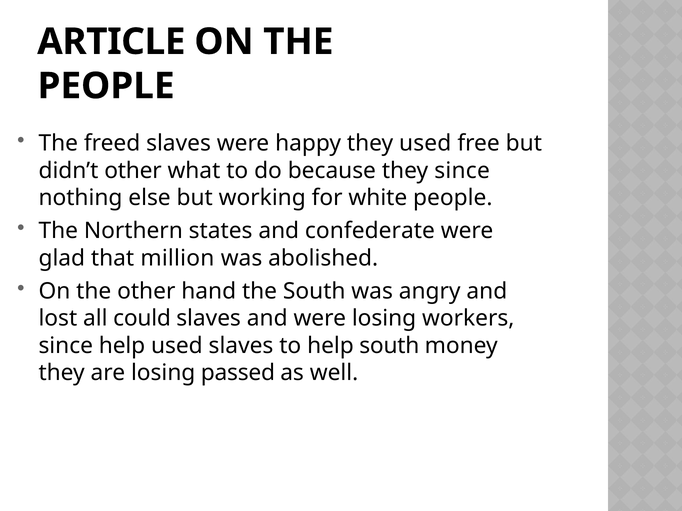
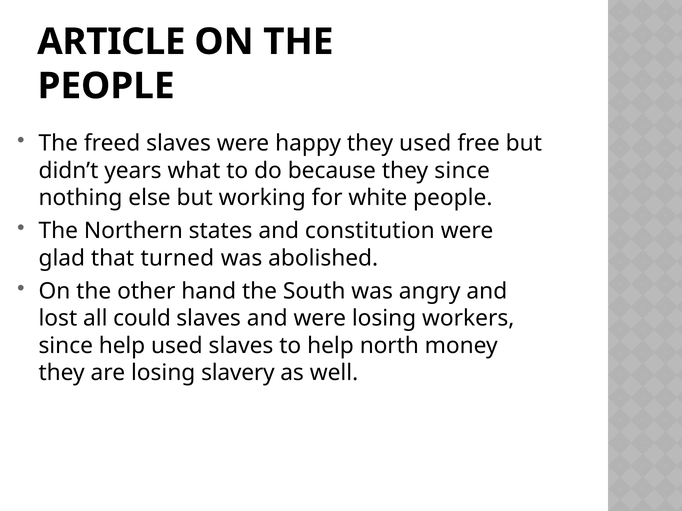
didn’t other: other -> years
confederate: confederate -> constitution
million: million -> turned
help south: south -> north
passed: passed -> slavery
